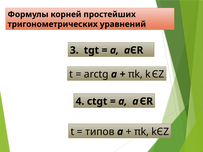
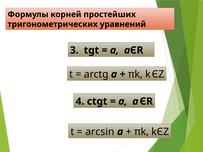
типов: типов -> arcsin
